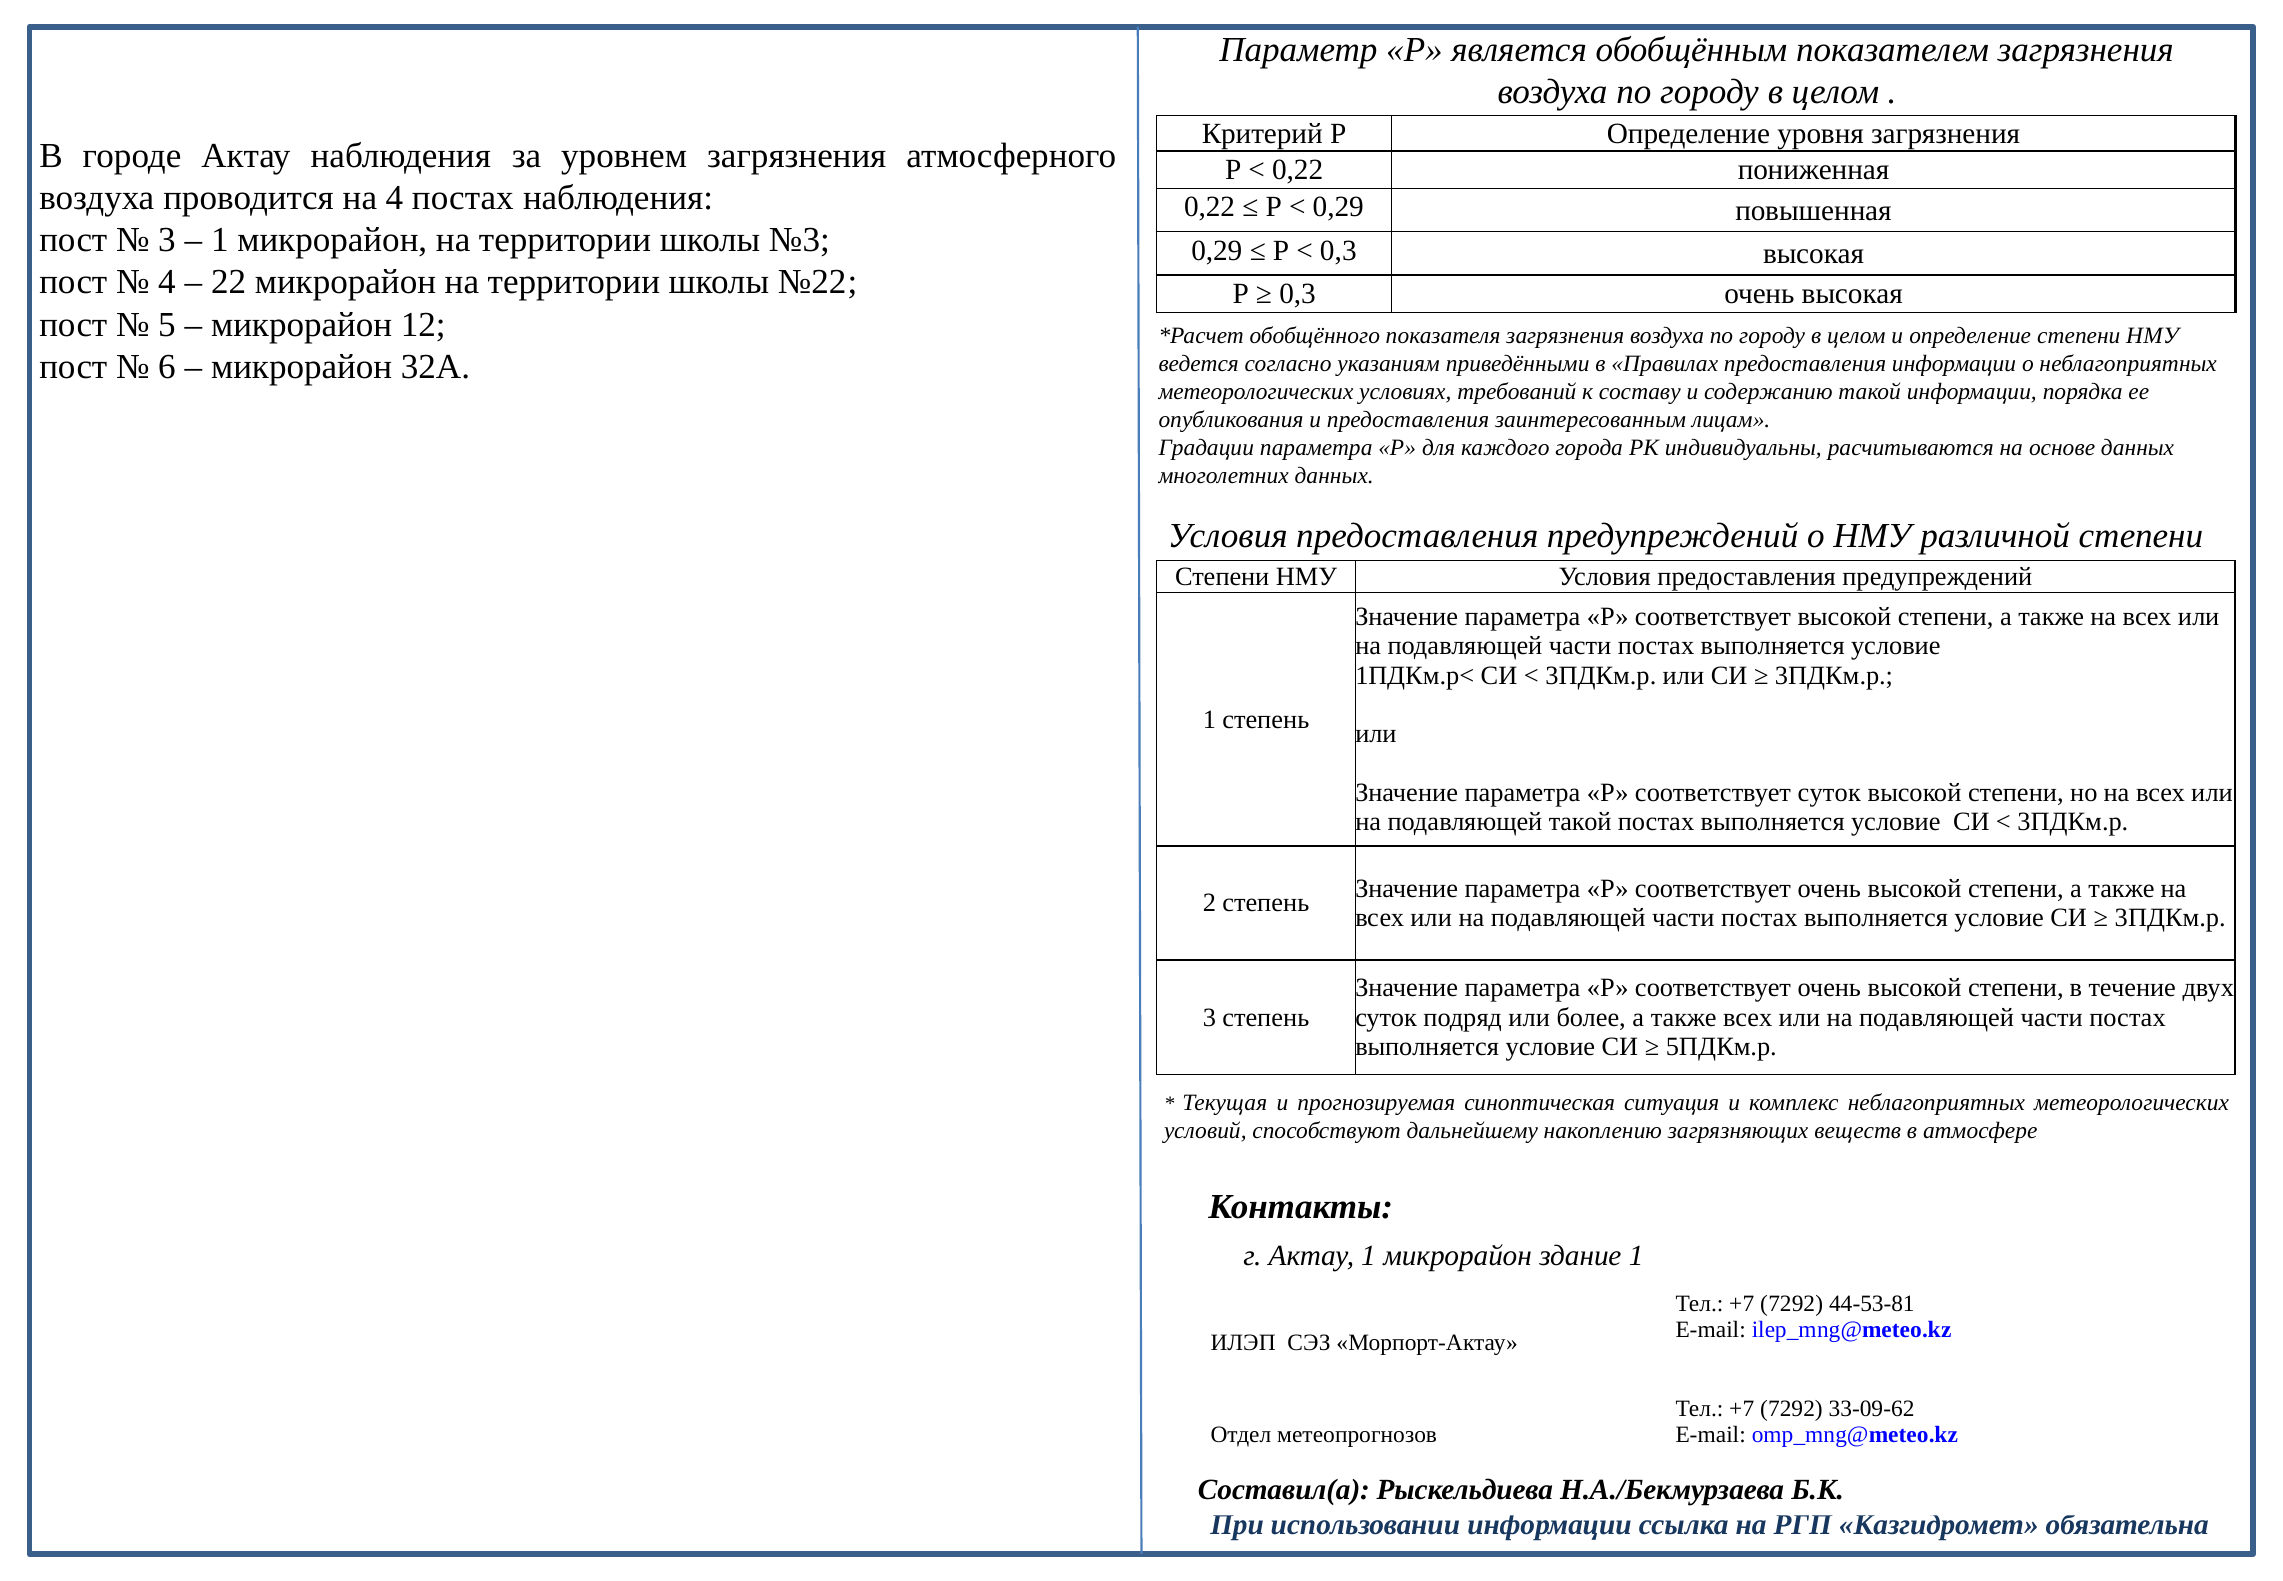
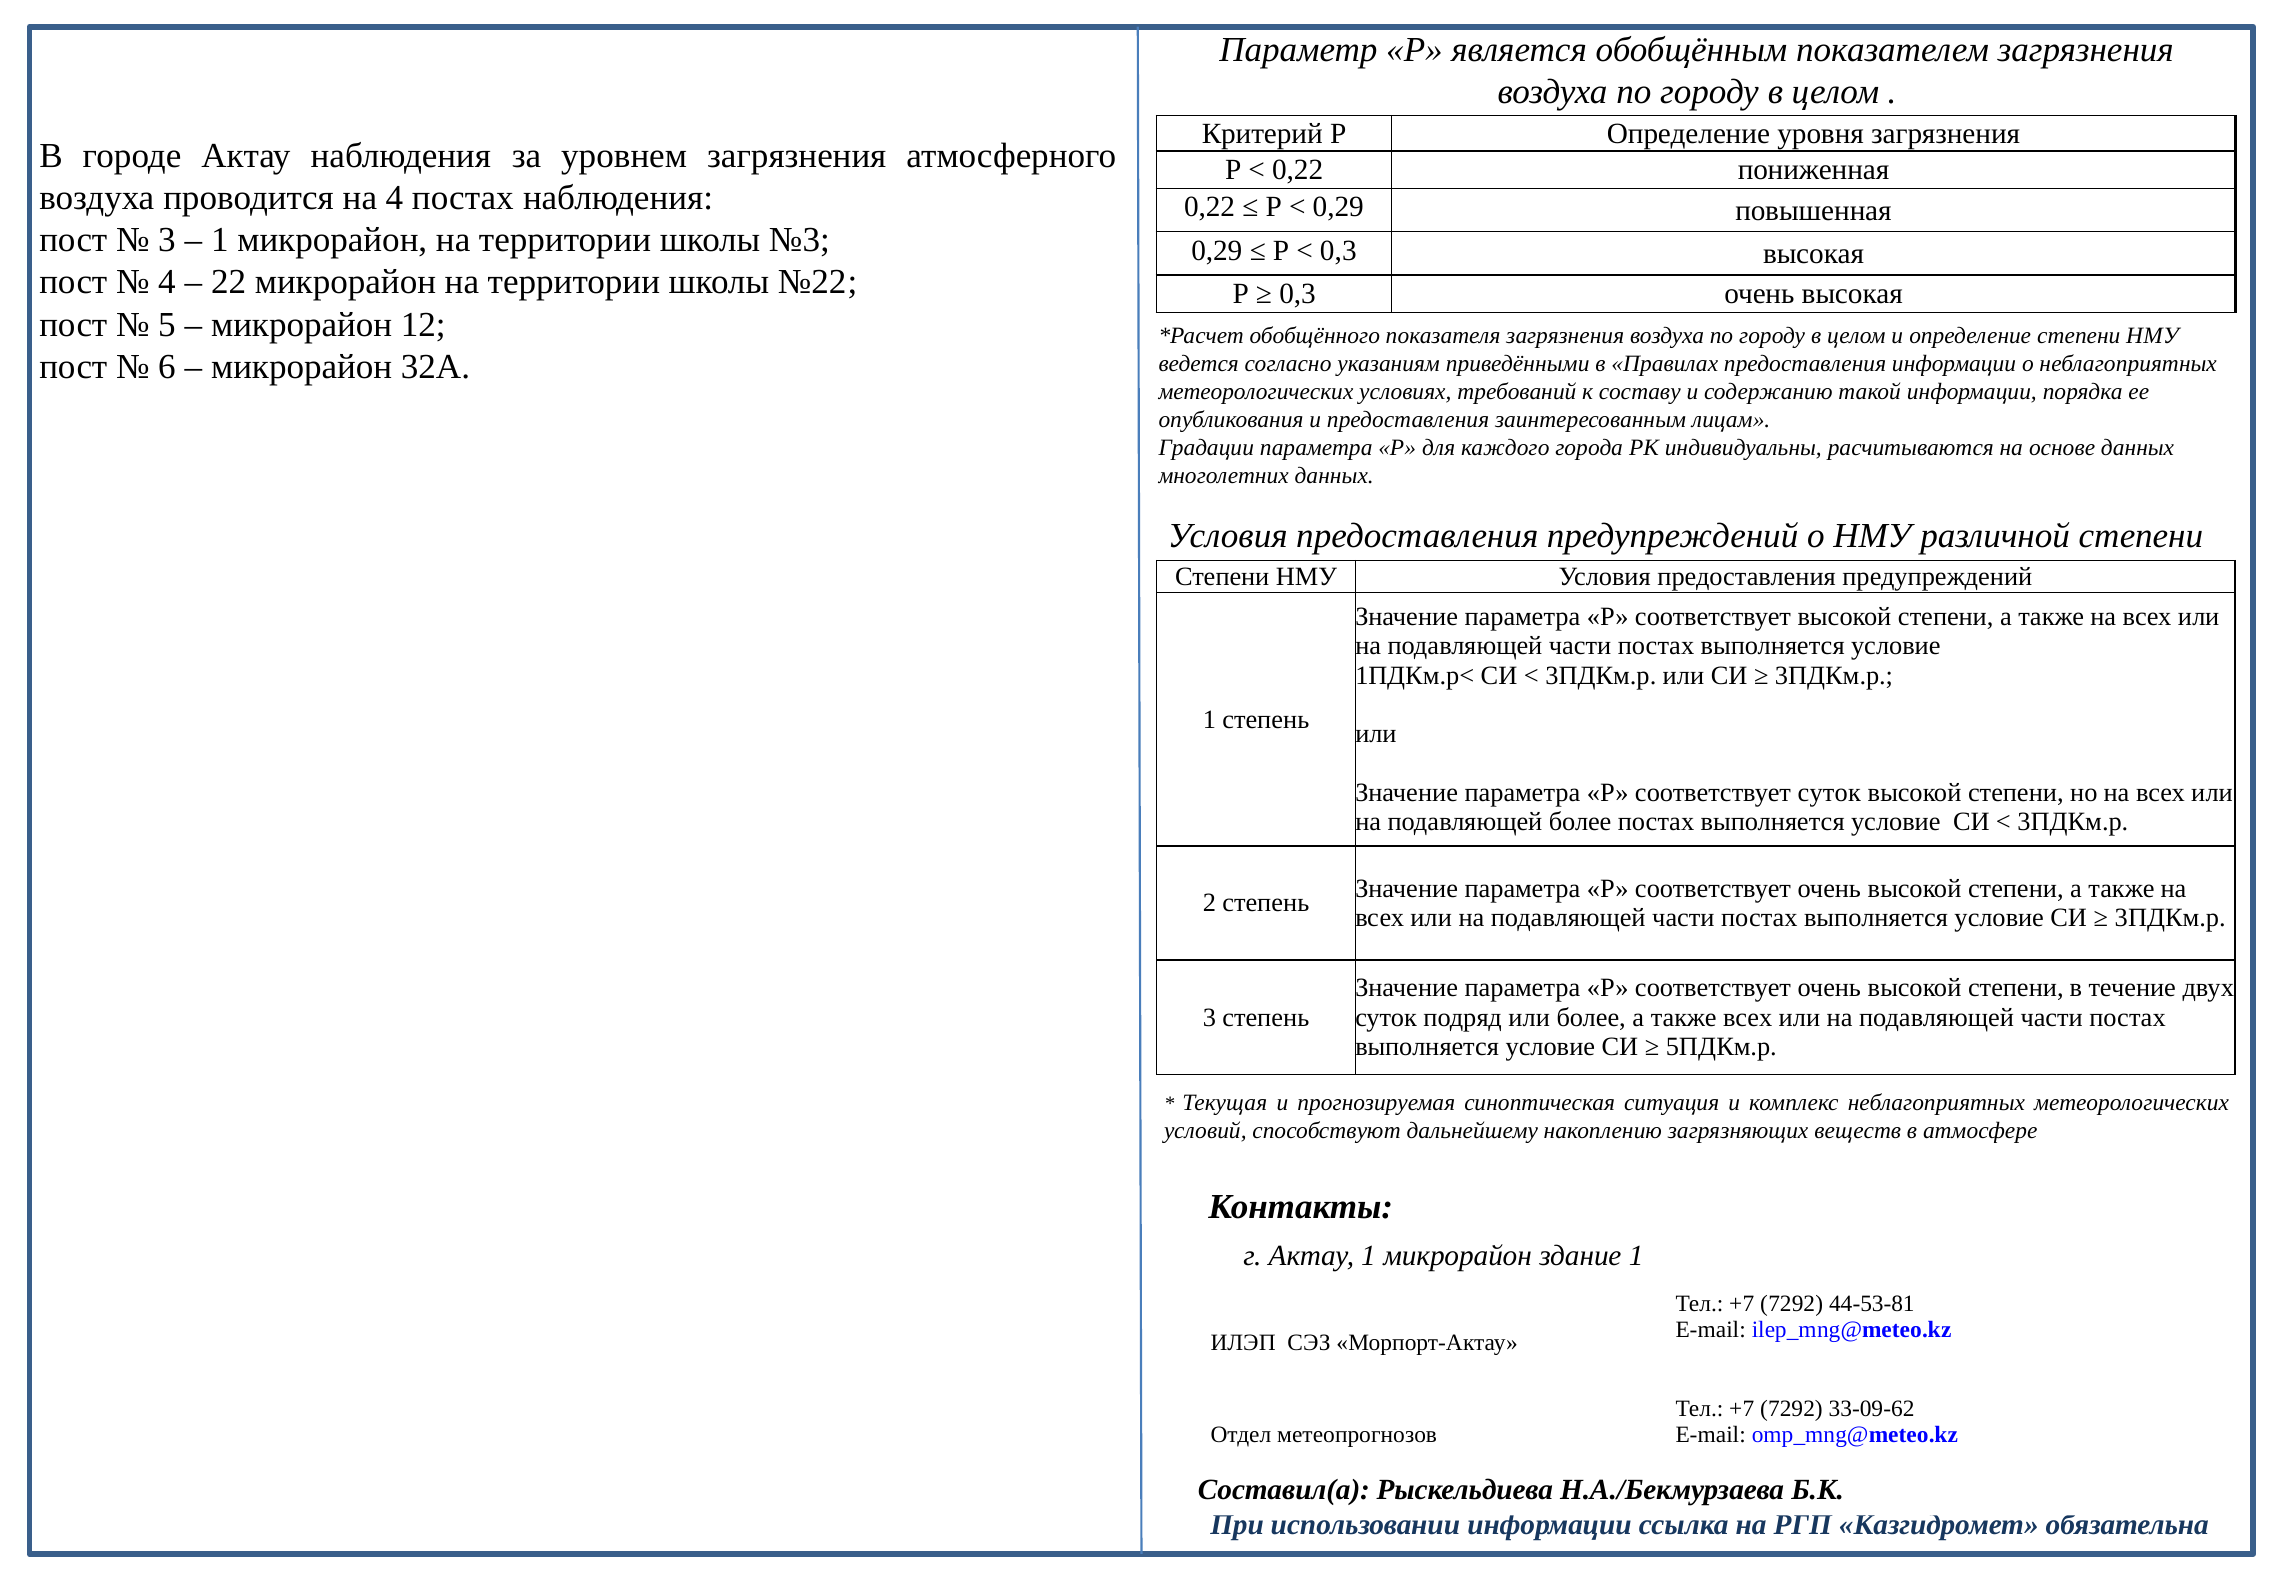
подавляющей такой: такой -> более
